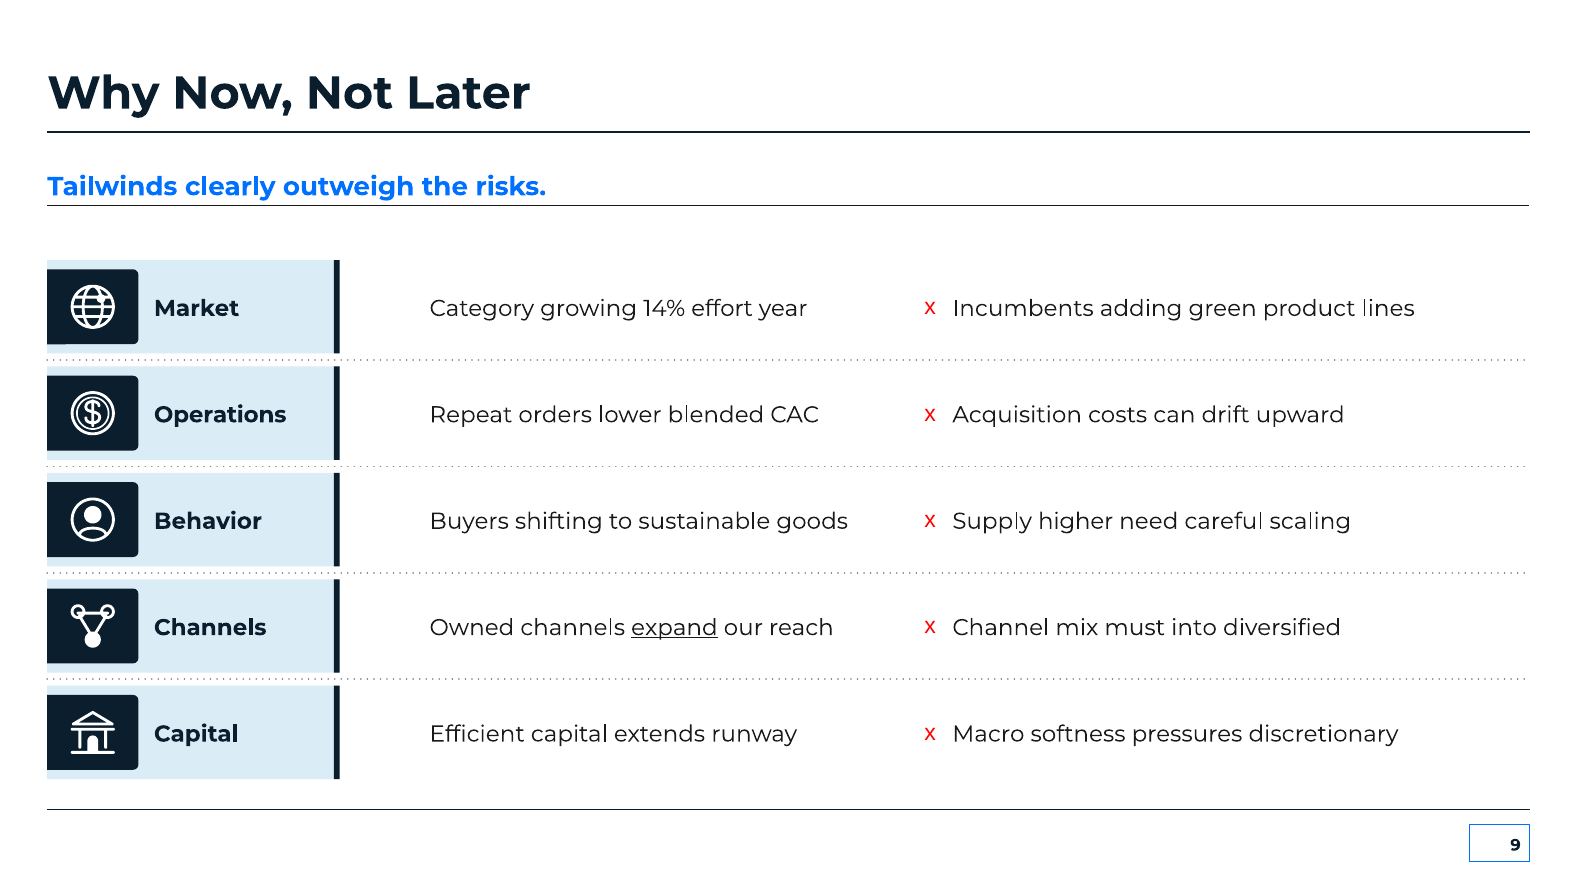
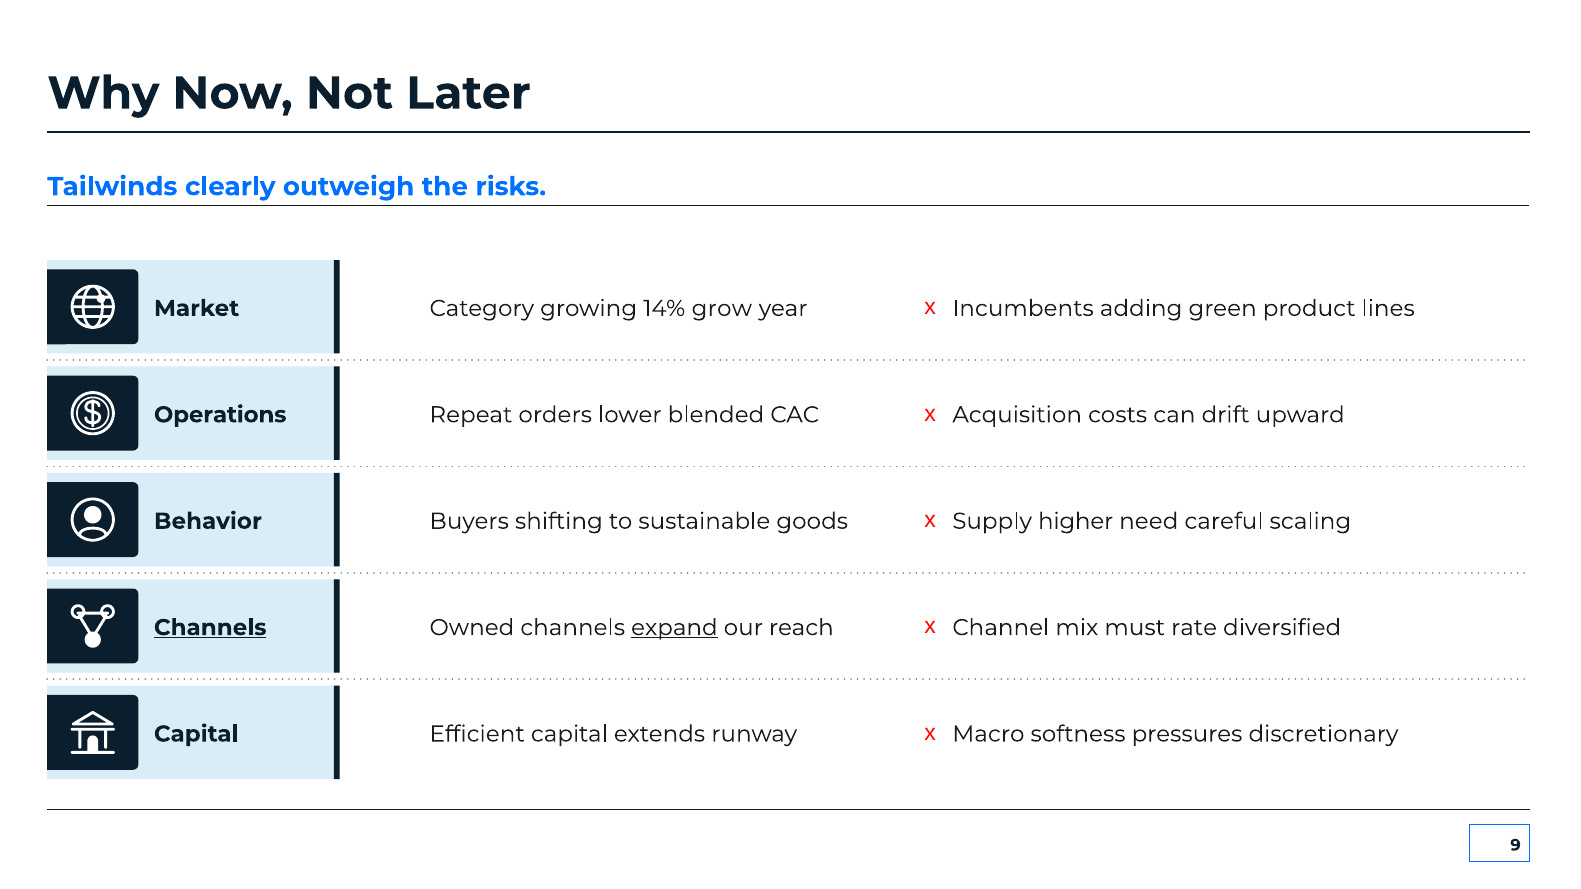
effort: effort -> grow
into: into -> rate
Channels at (210, 628) underline: none -> present
